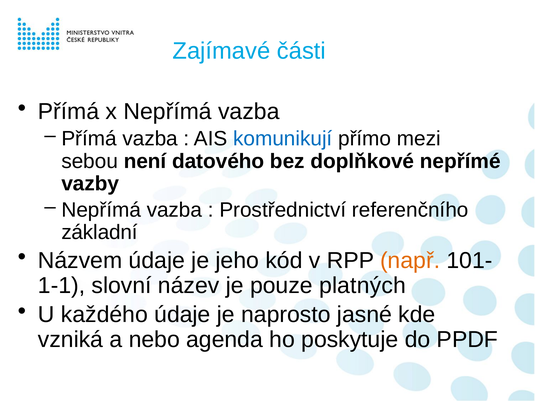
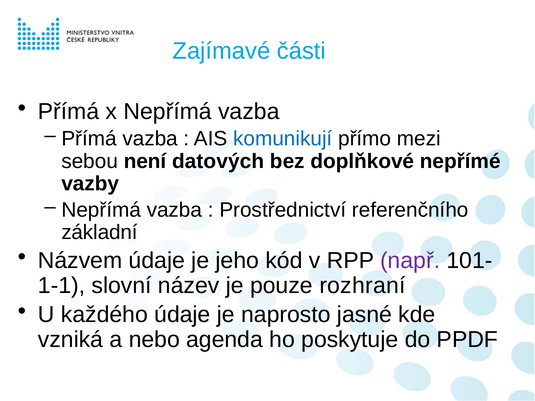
datového: datového -> datových
např colour: orange -> purple
platných: platných -> rozhraní
